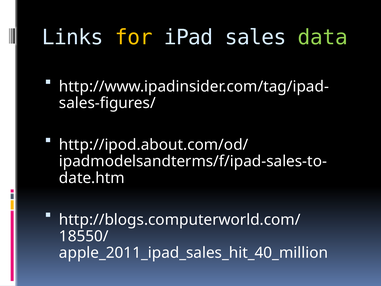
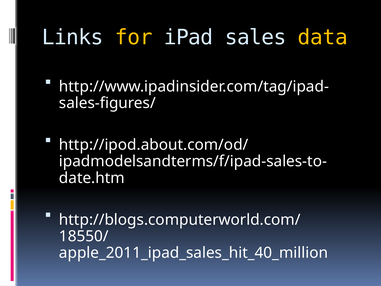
data colour: light green -> yellow
